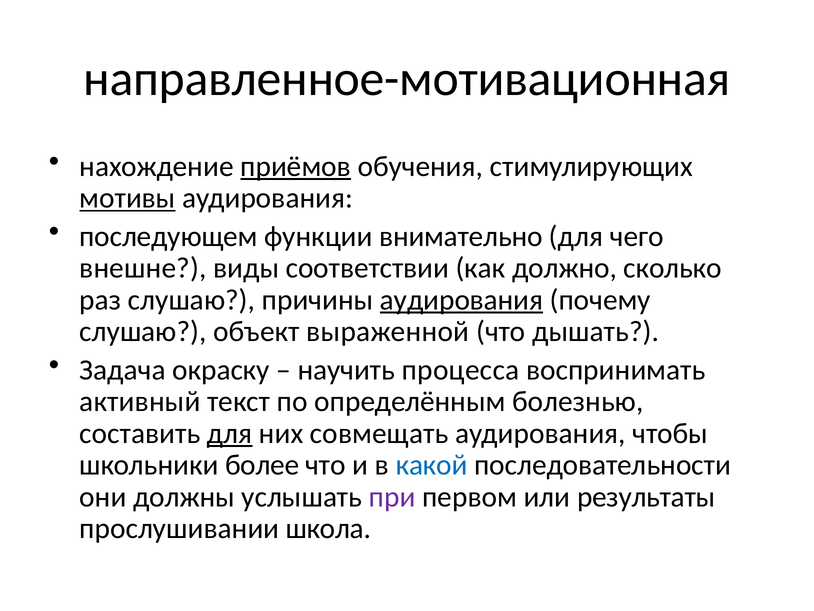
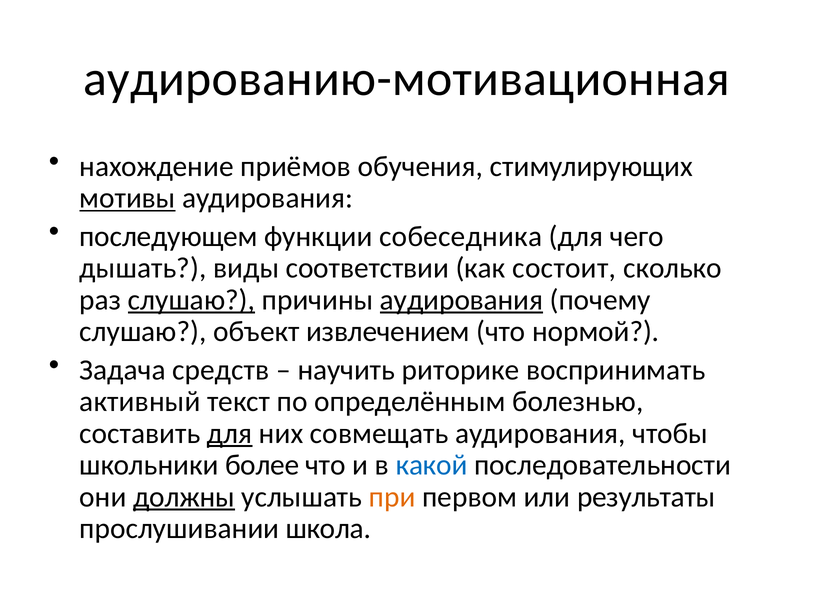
направленное-мотивационная: направленное-мотивационная -> аудированию-мотивационная
приёмов underline: present -> none
внимательно: внимательно -> собеседника
внешне: внешне -> дышать
должно: должно -> состоит
слушаю at (191, 300) underline: none -> present
выраженной: выраженной -> извлечением
дышать: дышать -> нормой
окраску: окраску -> средств
процесса: процесса -> риторике
должны underline: none -> present
при colour: purple -> orange
